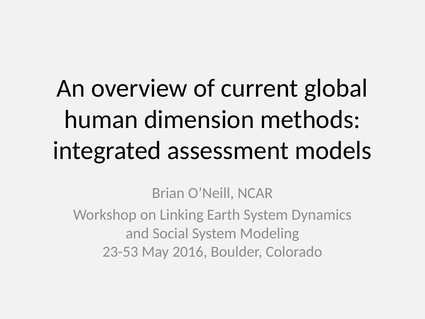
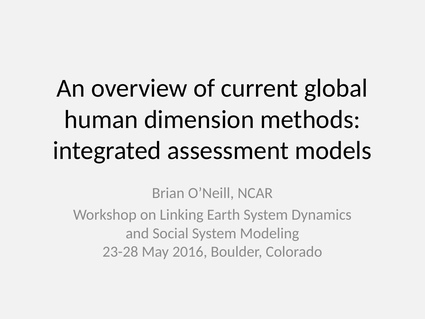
23-53: 23-53 -> 23-28
